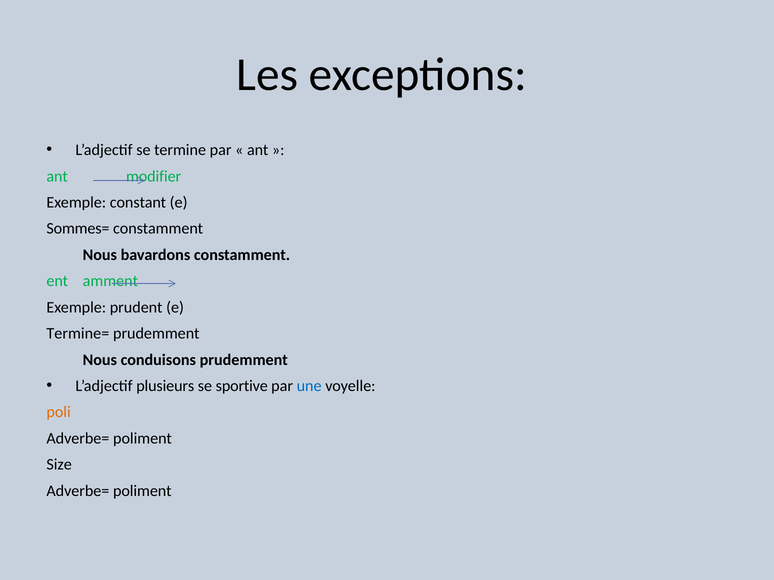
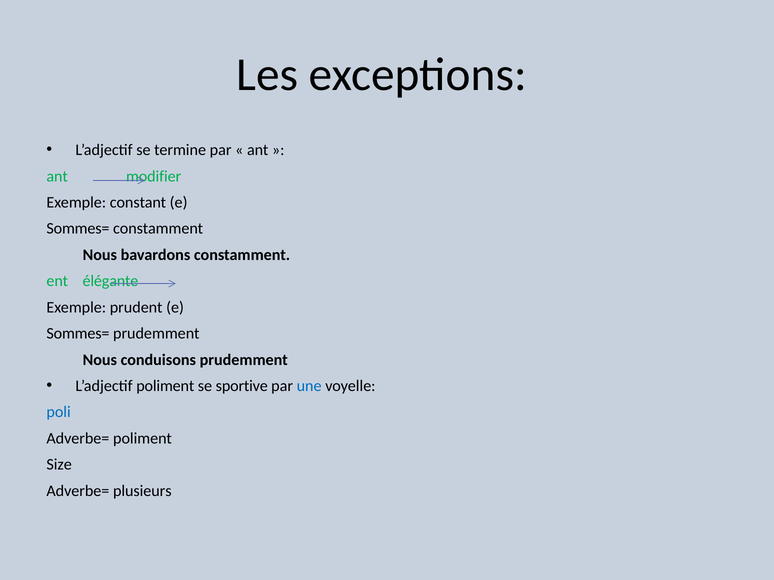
amment: amment -> élégante
Termine= at (78, 334): Termine= -> Sommes=
L’adjectif plusieurs: plusieurs -> poliment
poli colour: orange -> blue
poliment at (142, 491): poliment -> plusieurs
